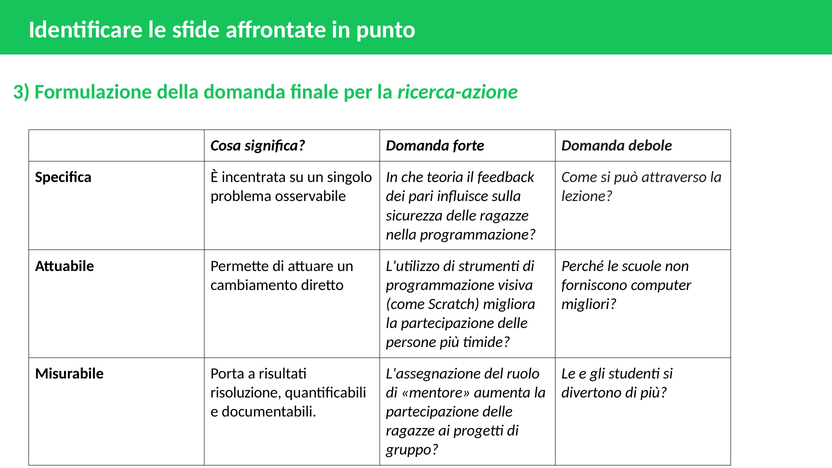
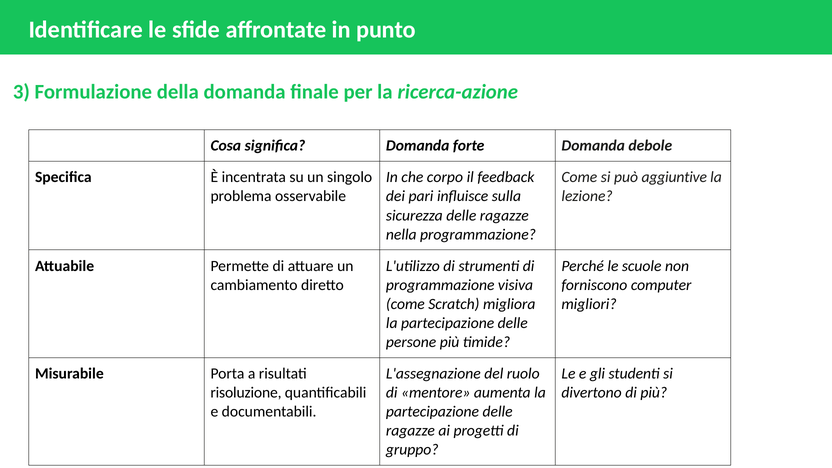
teoria: teoria -> corpo
attraverso: attraverso -> aggiuntive
